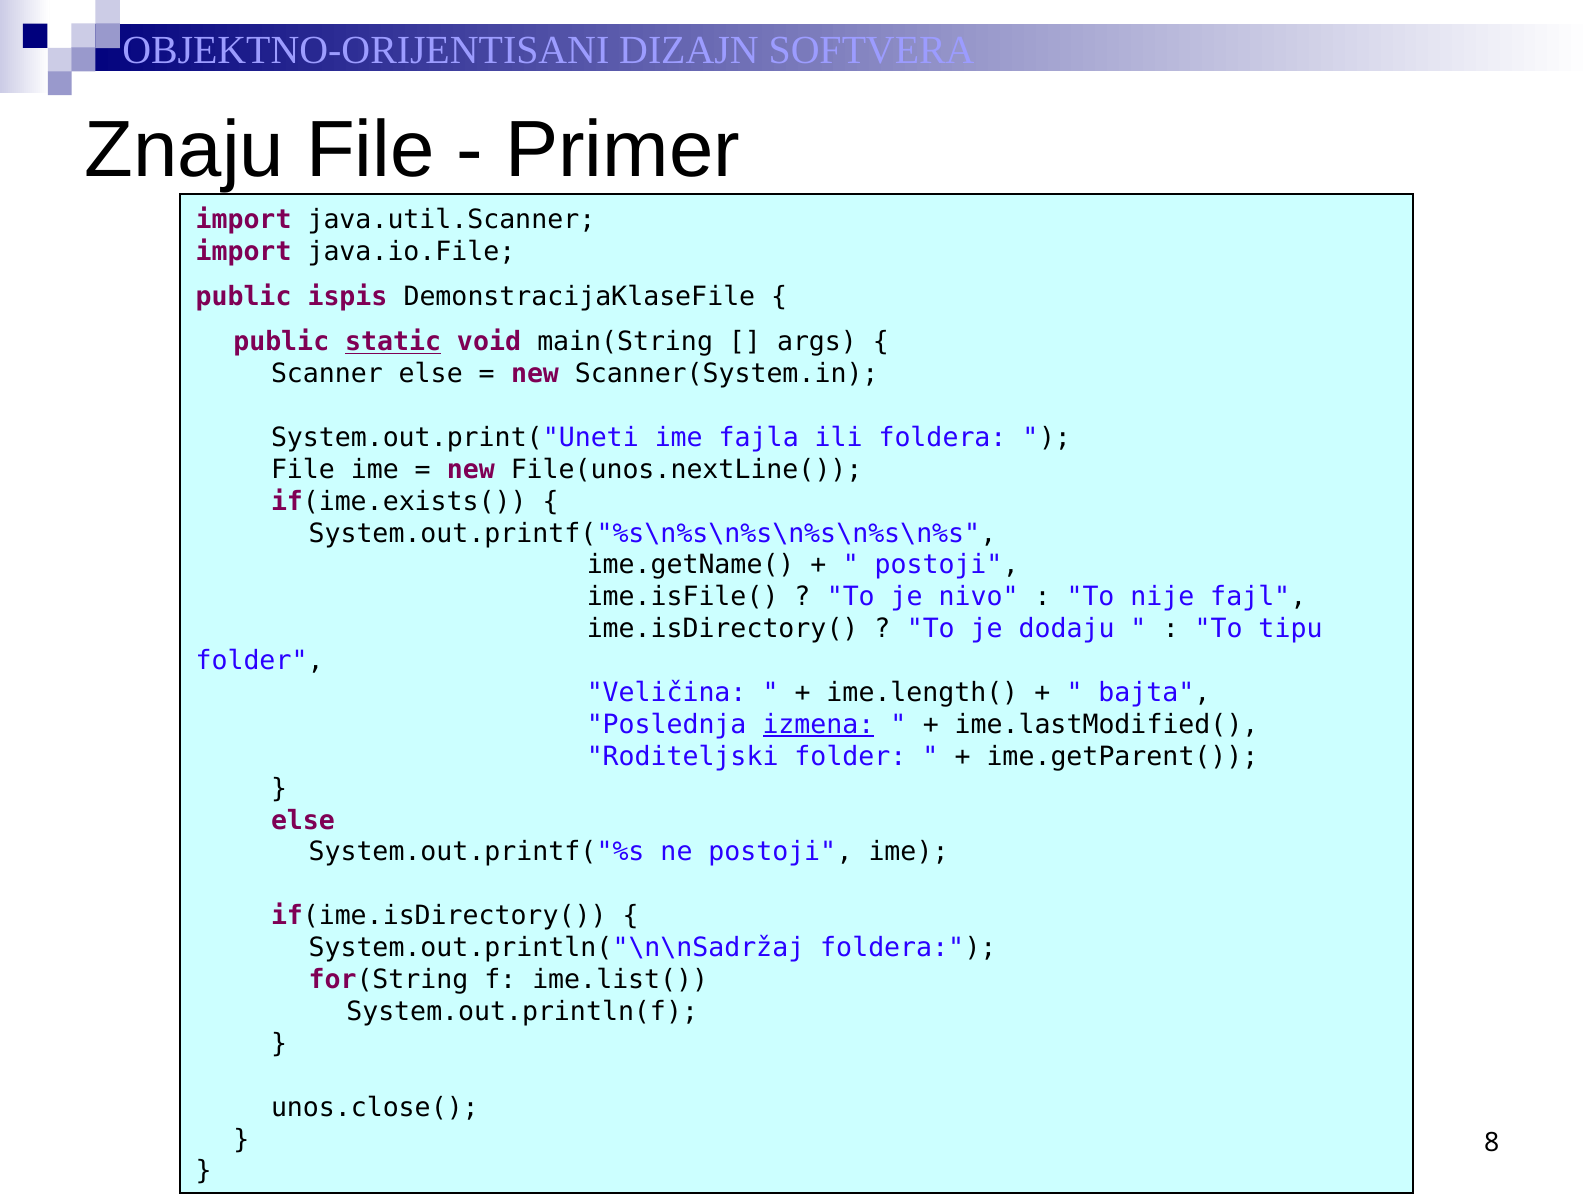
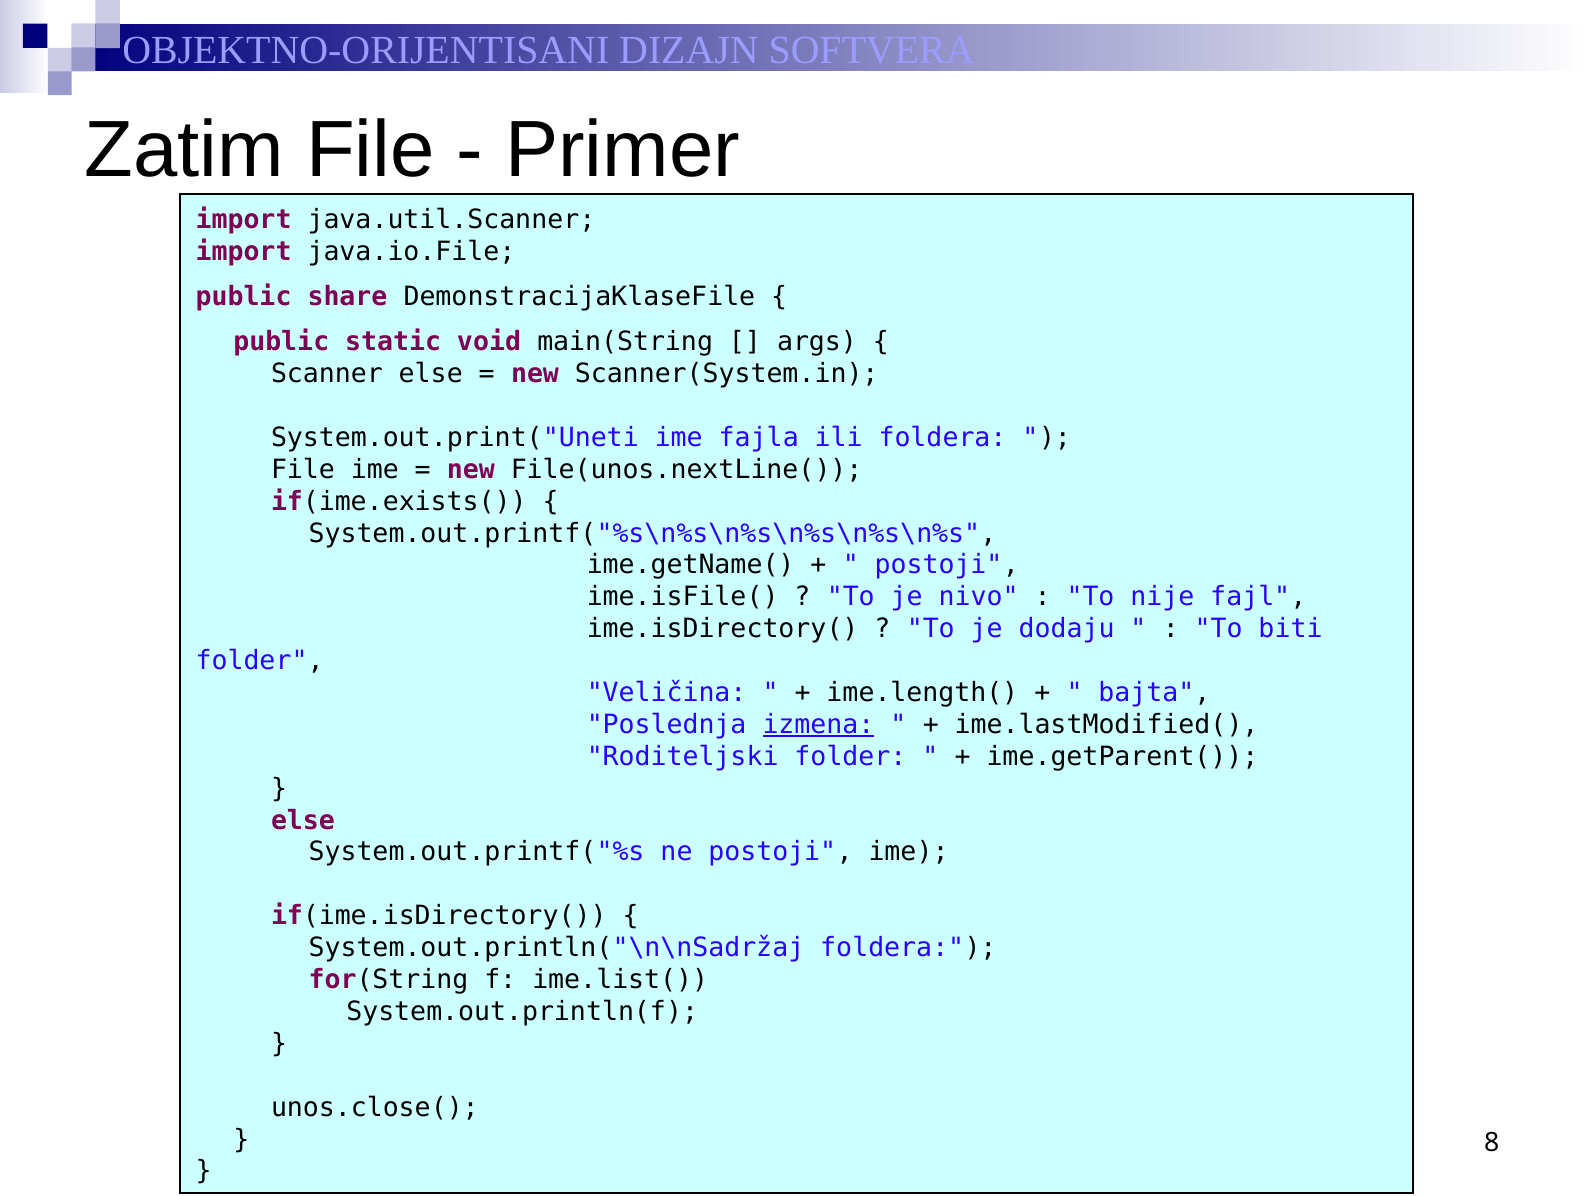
Znaju: Znaju -> Zatim
ispis: ispis -> share
static underline: present -> none
tipu: tipu -> biti
